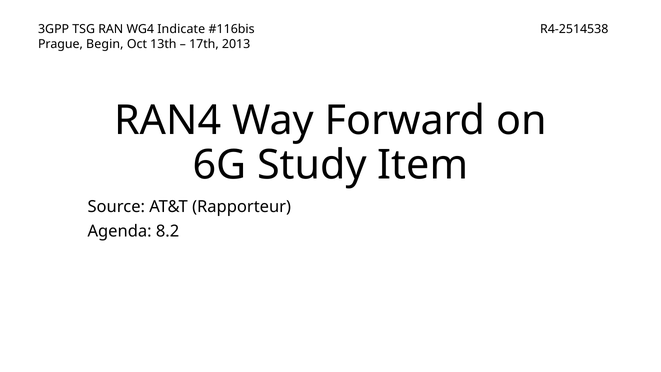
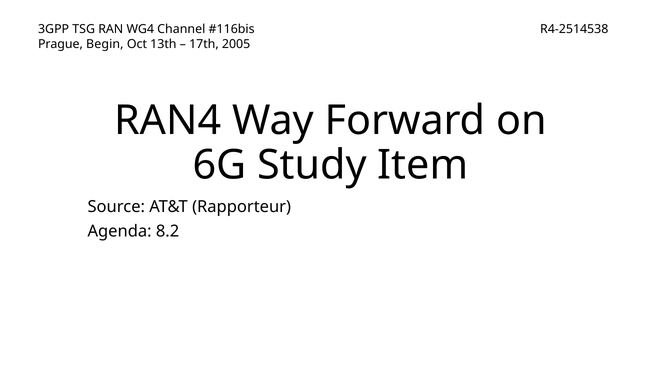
Indicate: Indicate -> Channel
2013: 2013 -> 2005
